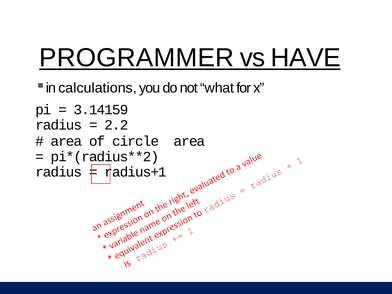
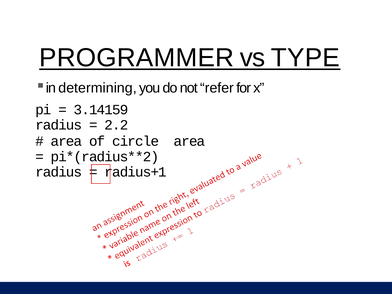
HAVE: HAVE -> TYPE
calculations: calculations -> determining
what: what -> refer
